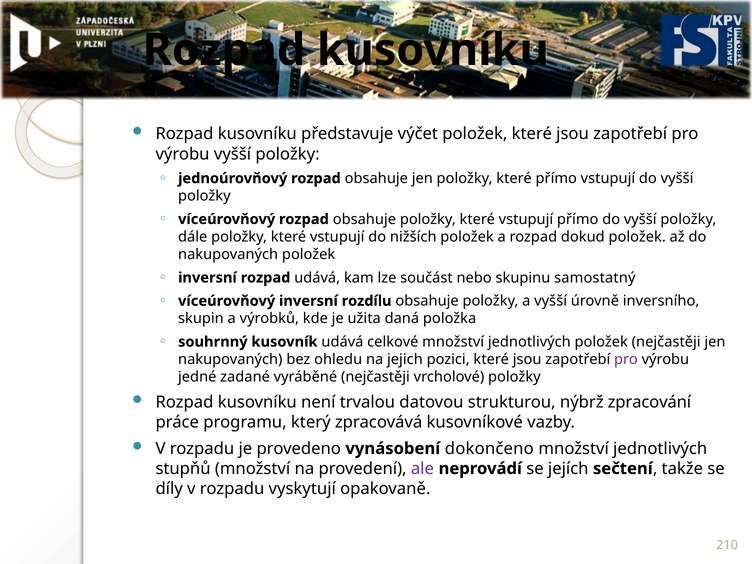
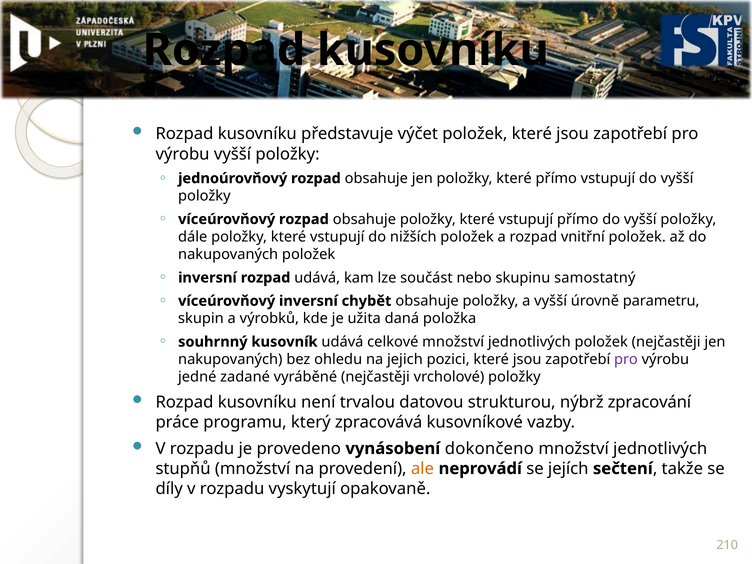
dokud: dokud -> vnitřní
rozdílu: rozdílu -> chybět
inversního: inversního -> parametru
ale colour: purple -> orange
